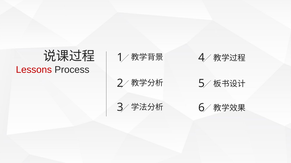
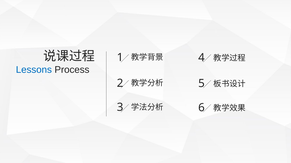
Lessons colour: red -> blue
